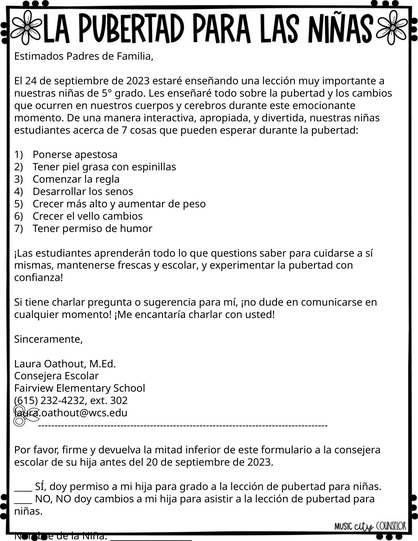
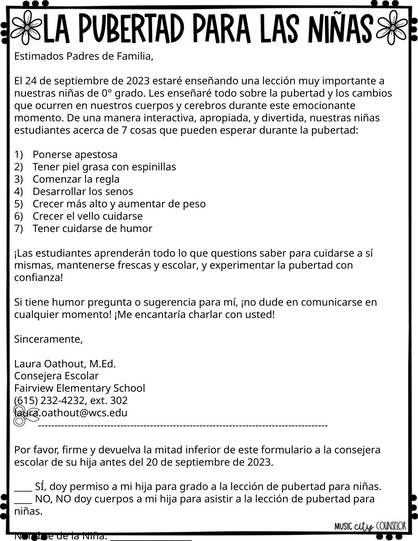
5°: 5° -> 0°
vello cambios: cambios -> cuidarse
Tener permiso: permiso -> cuidarse
tiene charlar: charlar -> humor
doy cambios: cambios -> cuerpos
